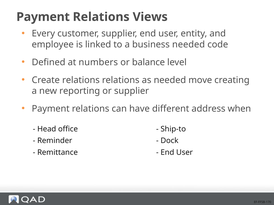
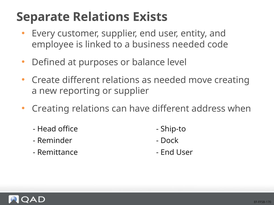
Payment at (43, 17): Payment -> Separate
Views: Views -> Exists
numbers: numbers -> purposes
Create relations: relations -> different
Payment at (51, 109): Payment -> Creating
